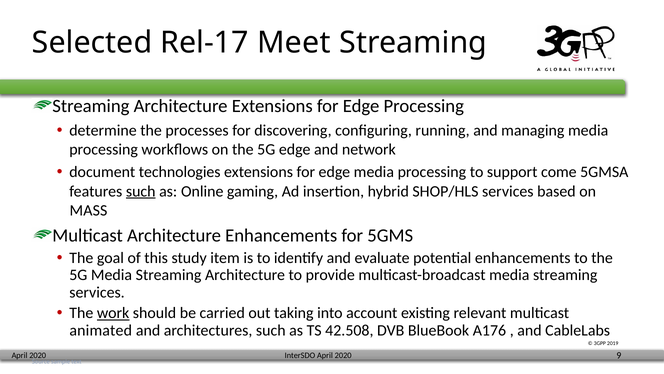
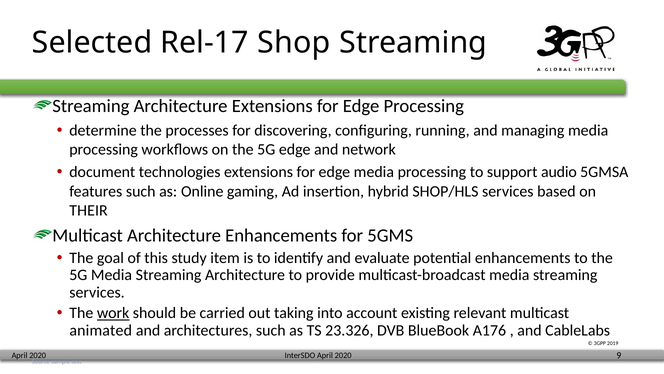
Meet: Meet -> Shop
come: come -> audio
such at (141, 191) underline: present -> none
MASS: MASS -> THEIR
42.508: 42.508 -> 23.326
